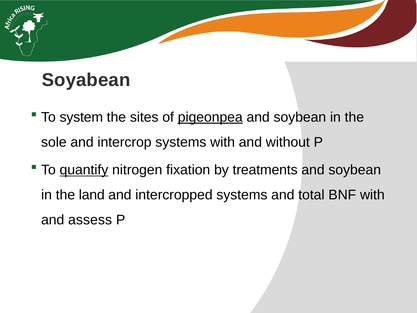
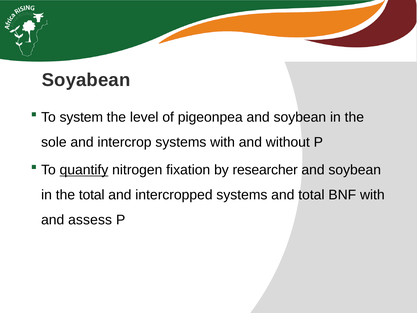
sites: sites -> level
pigeonpea underline: present -> none
treatments: treatments -> researcher
the land: land -> total
